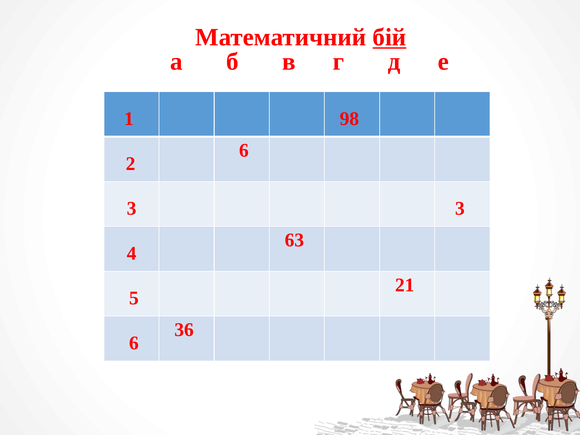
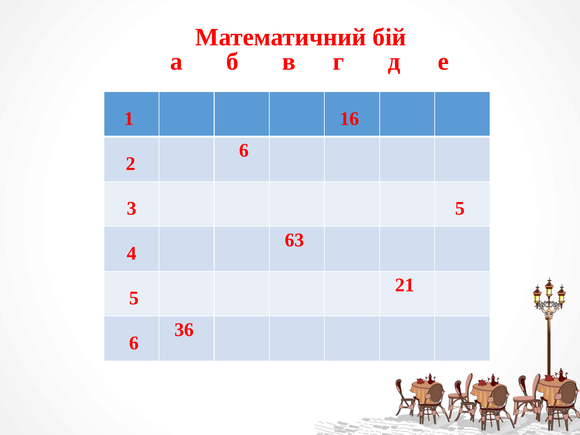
бій underline: present -> none
98: 98 -> 16
3 3: 3 -> 5
